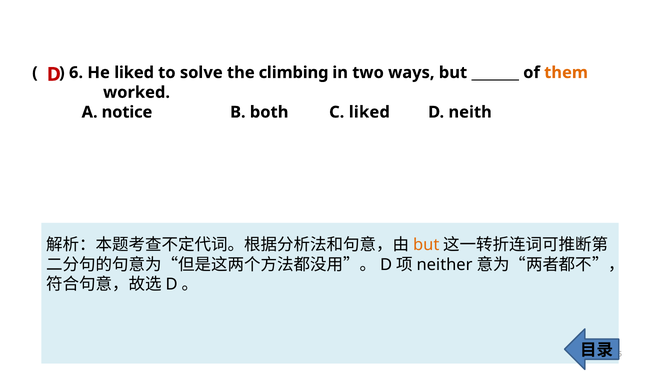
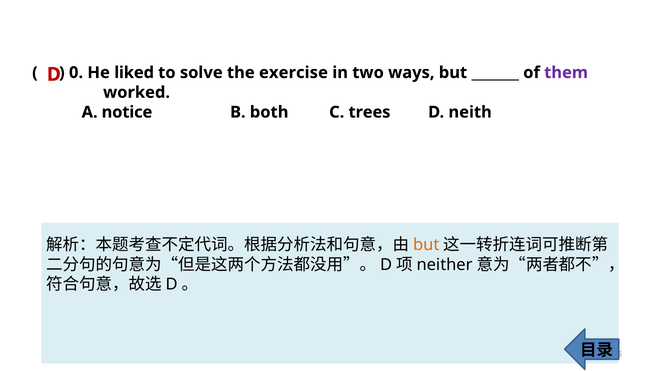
6: 6 -> 0
climbing: climbing -> exercise
them colour: orange -> purple
C liked: liked -> trees
